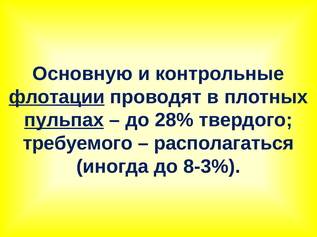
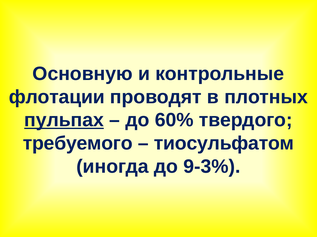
флотации underline: present -> none
28%: 28% -> 60%
располагаться: располагаться -> тиосульфатом
8-3%: 8-3% -> 9-3%
